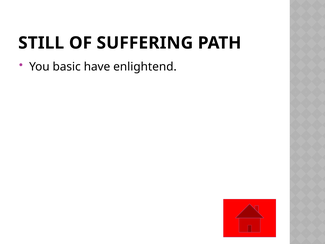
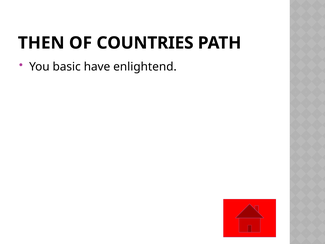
STILL: STILL -> THEN
SUFFERING: SUFFERING -> COUNTRIES
